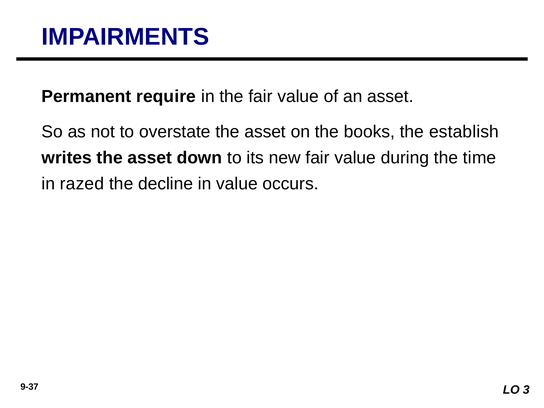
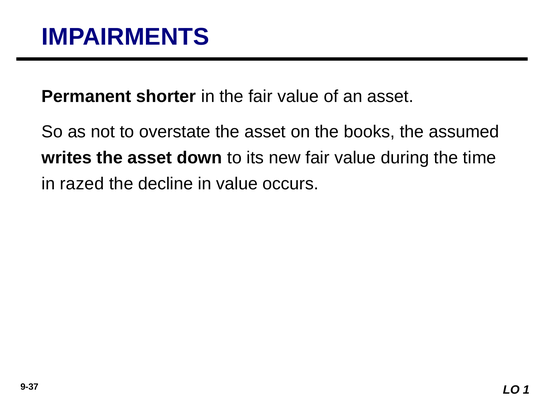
require: require -> shorter
establish: establish -> assumed
3: 3 -> 1
